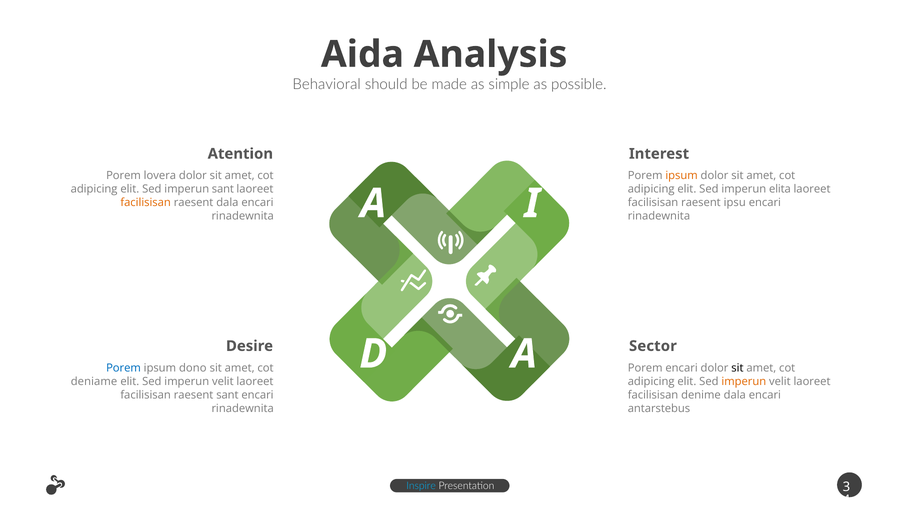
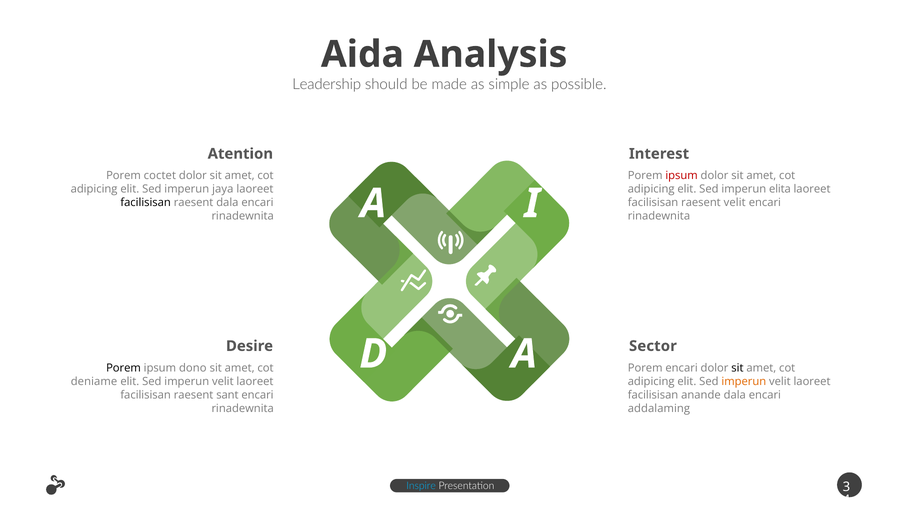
Behavioral: Behavioral -> Leadership
lovera: lovera -> coctet
ipsum at (682, 175) colour: orange -> red
imperun sant: sant -> jaya
facilisisan at (146, 202) colour: orange -> black
raesent ipsu: ipsu -> velit
Porem at (124, 368) colour: blue -> black
denime: denime -> anande
antarstebus: antarstebus -> addalaming
